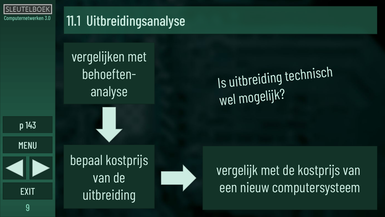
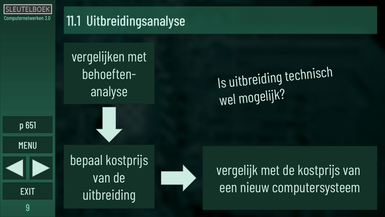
143: 143 -> 651
